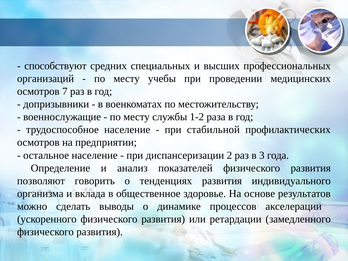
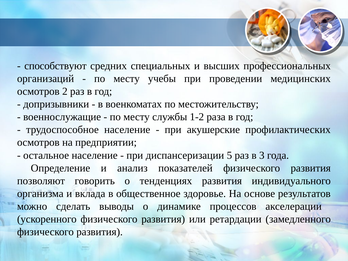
7: 7 -> 2
стабильной: стабильной -> акушерские
2: 2 -> 5
